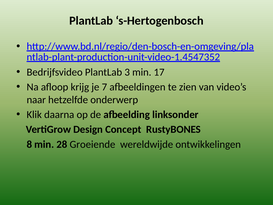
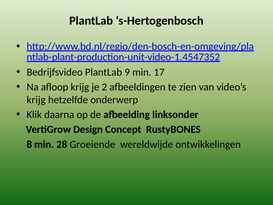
3: 3 -> 9
7: 7 -> 2
naar at (36, 100): naar -> krijg
